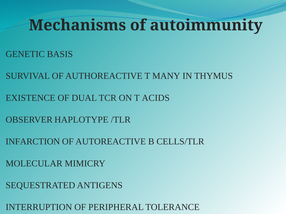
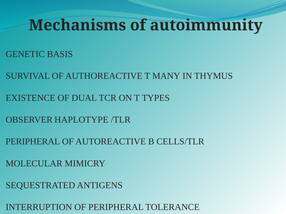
ACIDS: ACIDS -> TYPES
INFARCTION at (33, 142): INFARCTION -> PERIPHERAL
